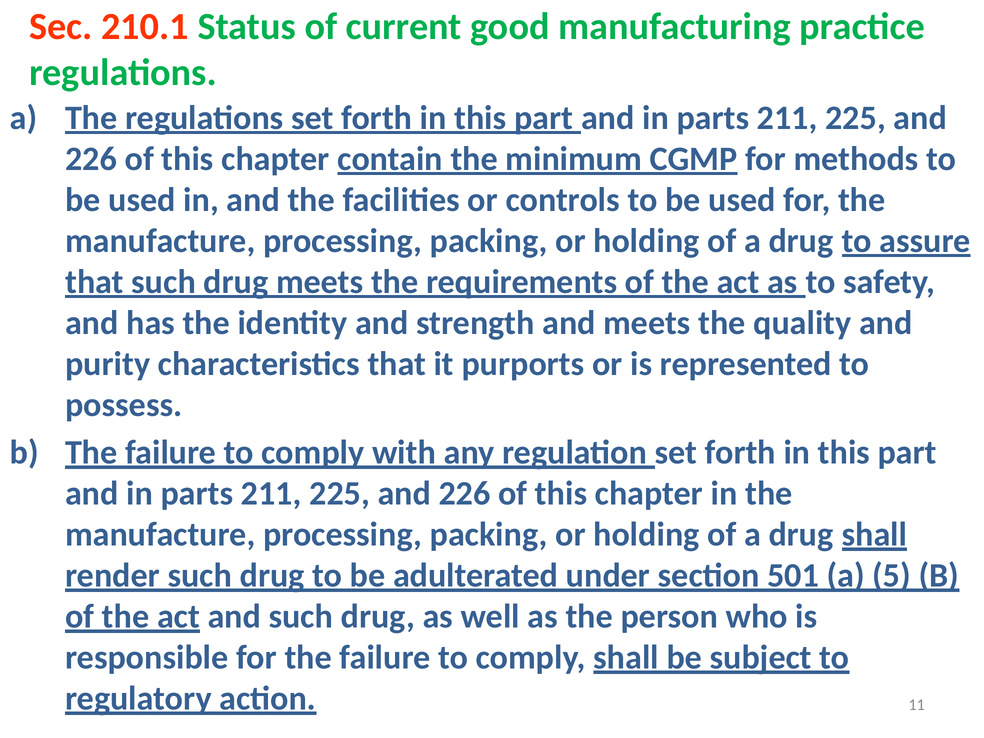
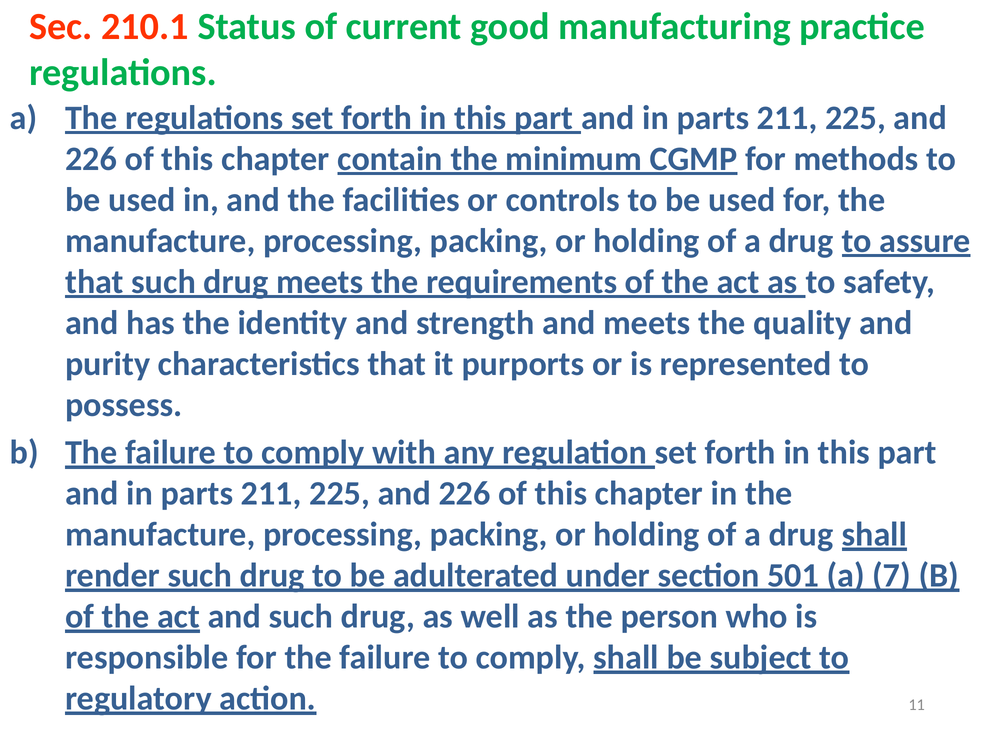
5: 5 -> 7
